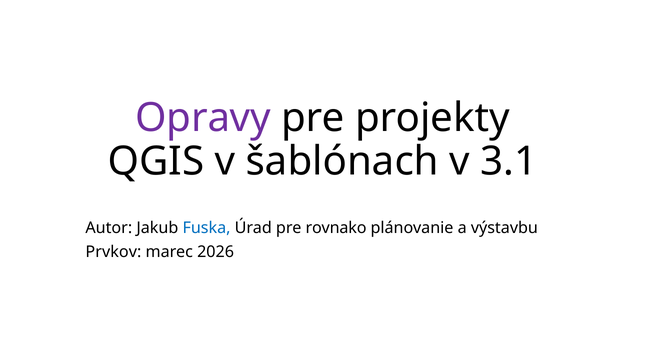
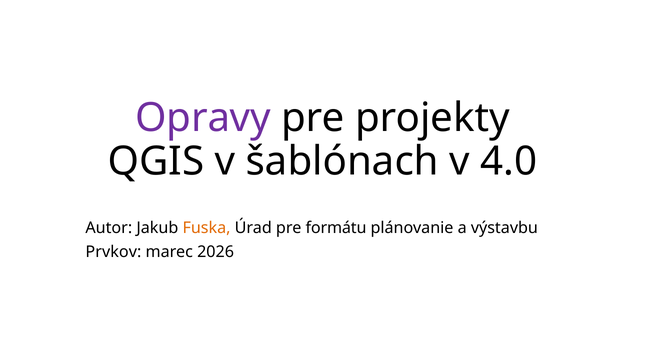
3.1: 3.1 -> 4.0
Fuska colour: blue -> orange
rovnako: rovnako -> formátu
